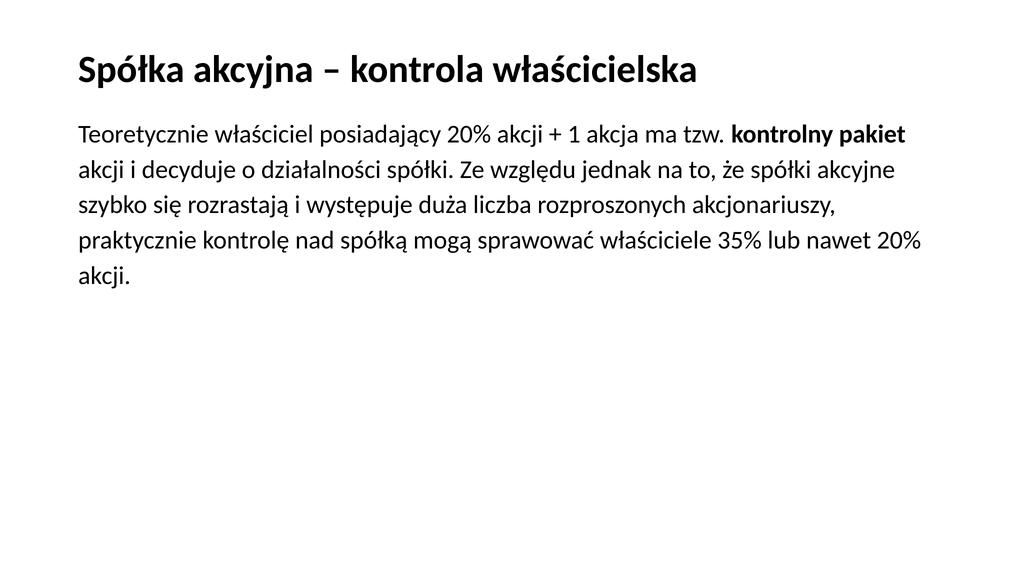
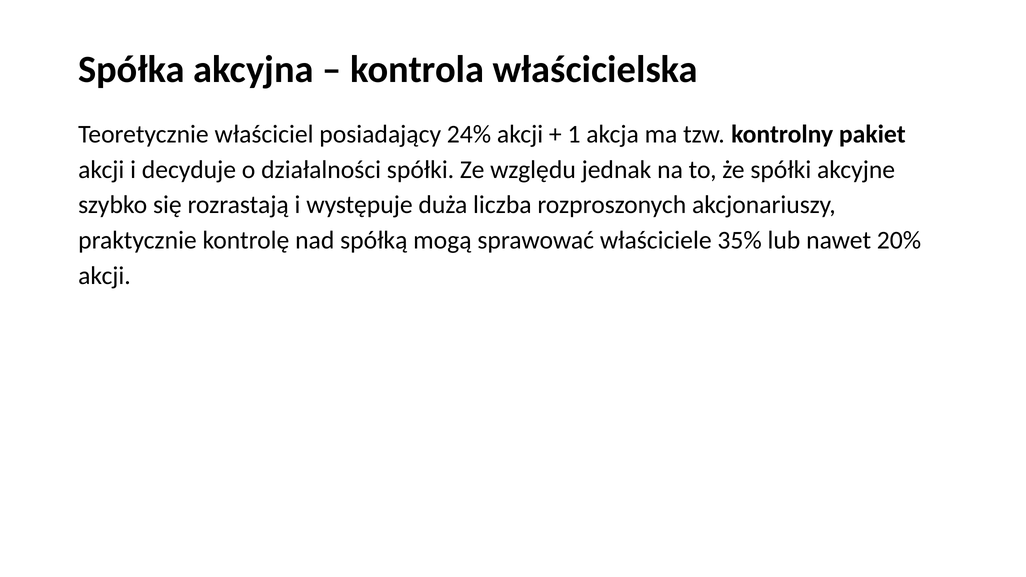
posiadający 20%: 20% -> 24%
